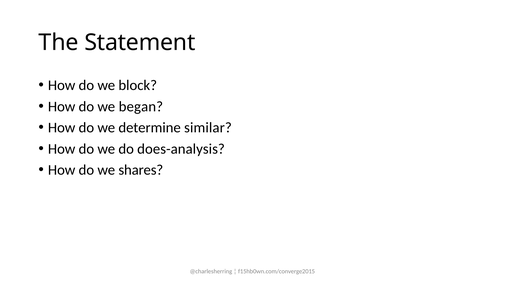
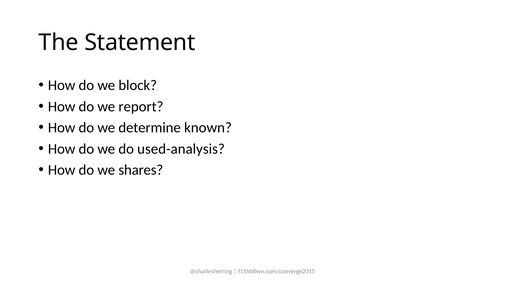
began: began -> report
similar: similar -> known
does-analysis: does-analysis -> used-analysis
